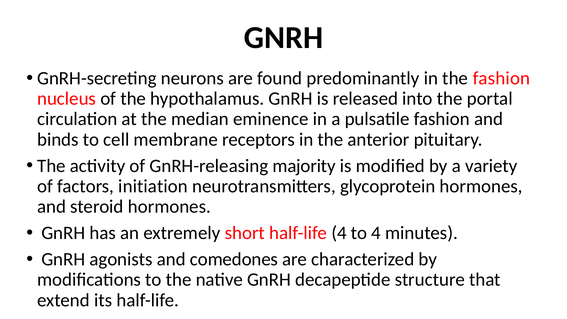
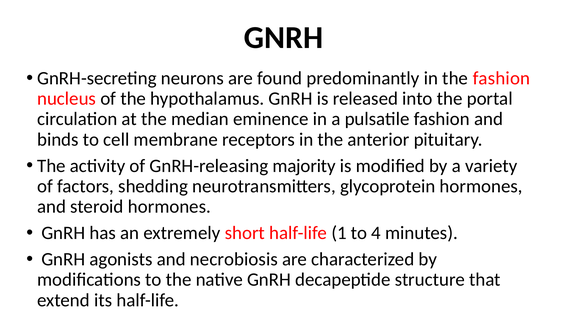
initiation: initiation -> shedding
half-life 4: 4 -> 1
comedones: comedones -> necrobiosis
